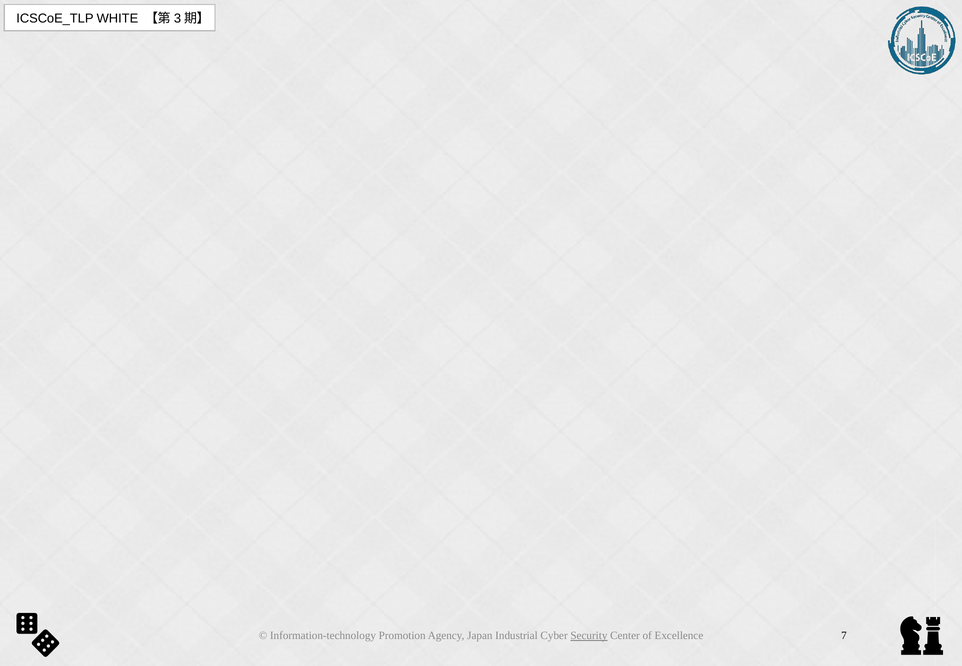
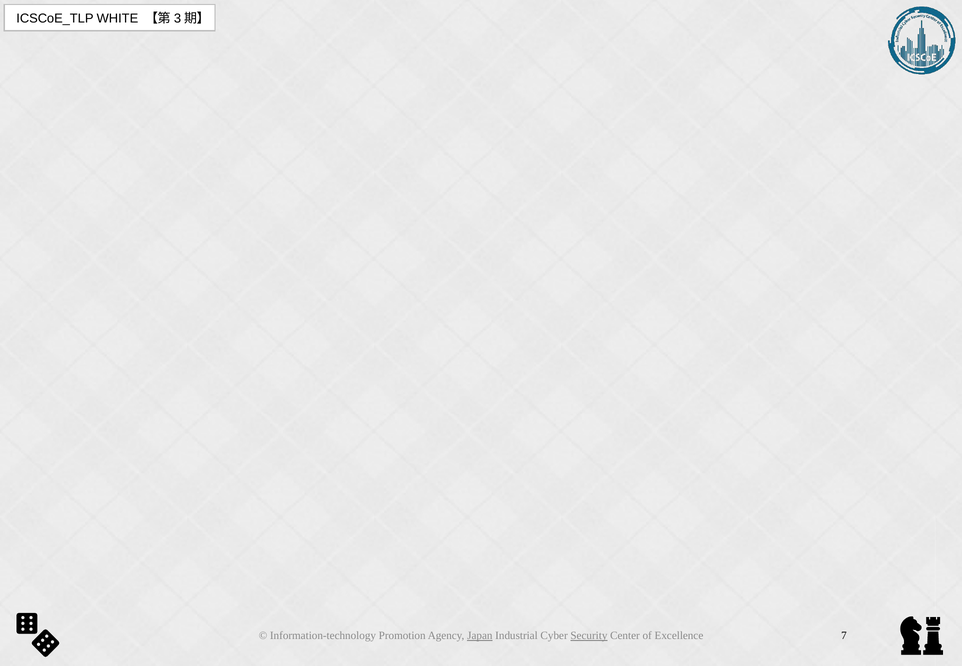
Japan underline: none -> present
